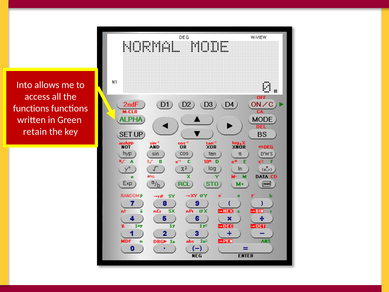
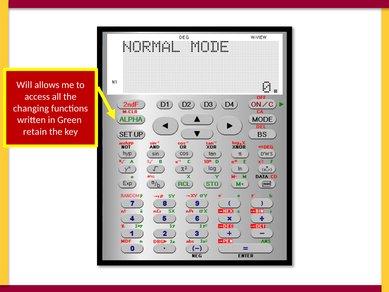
Into: Into -> Will
functions at (31, 108): functions -> changing
